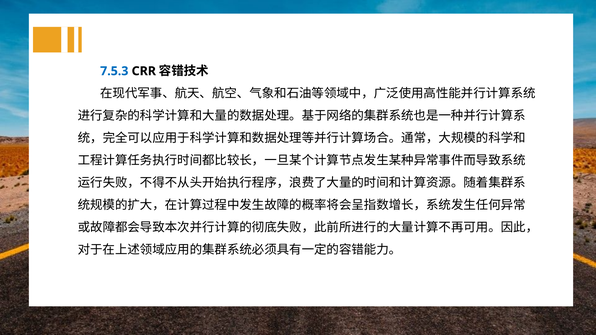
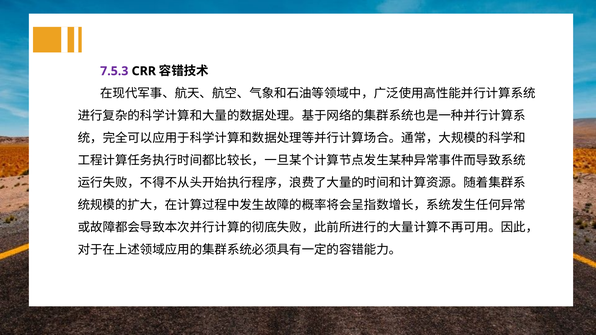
7.5.3 colour: blue -> purple
